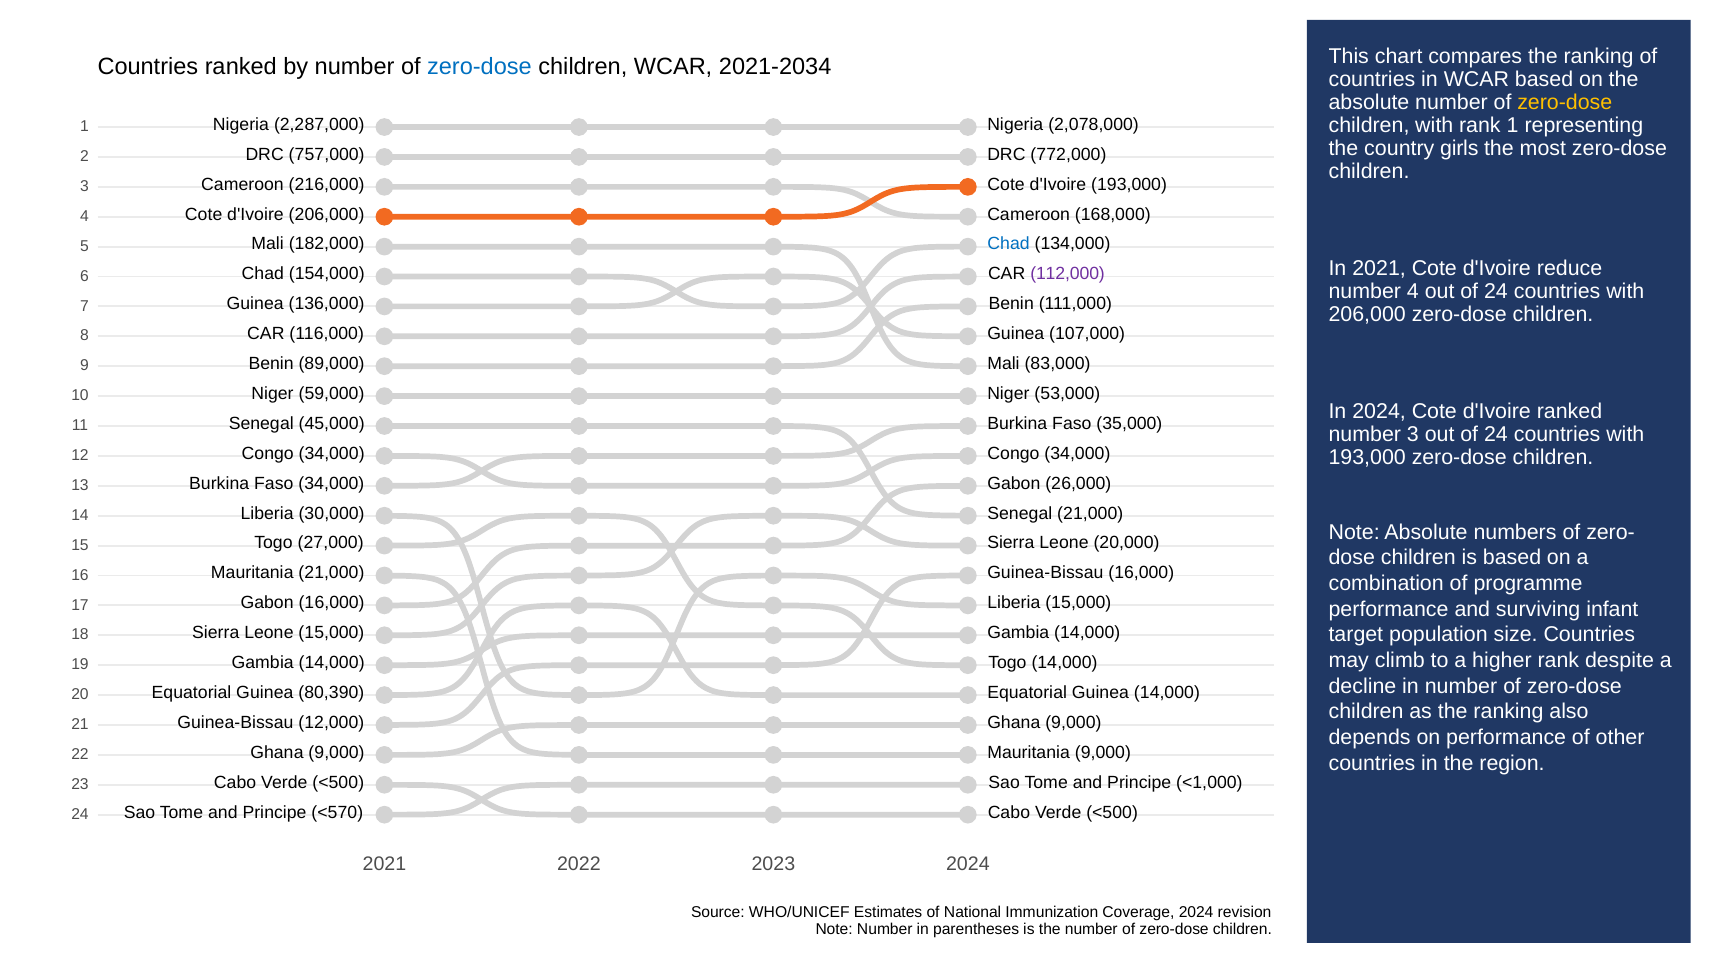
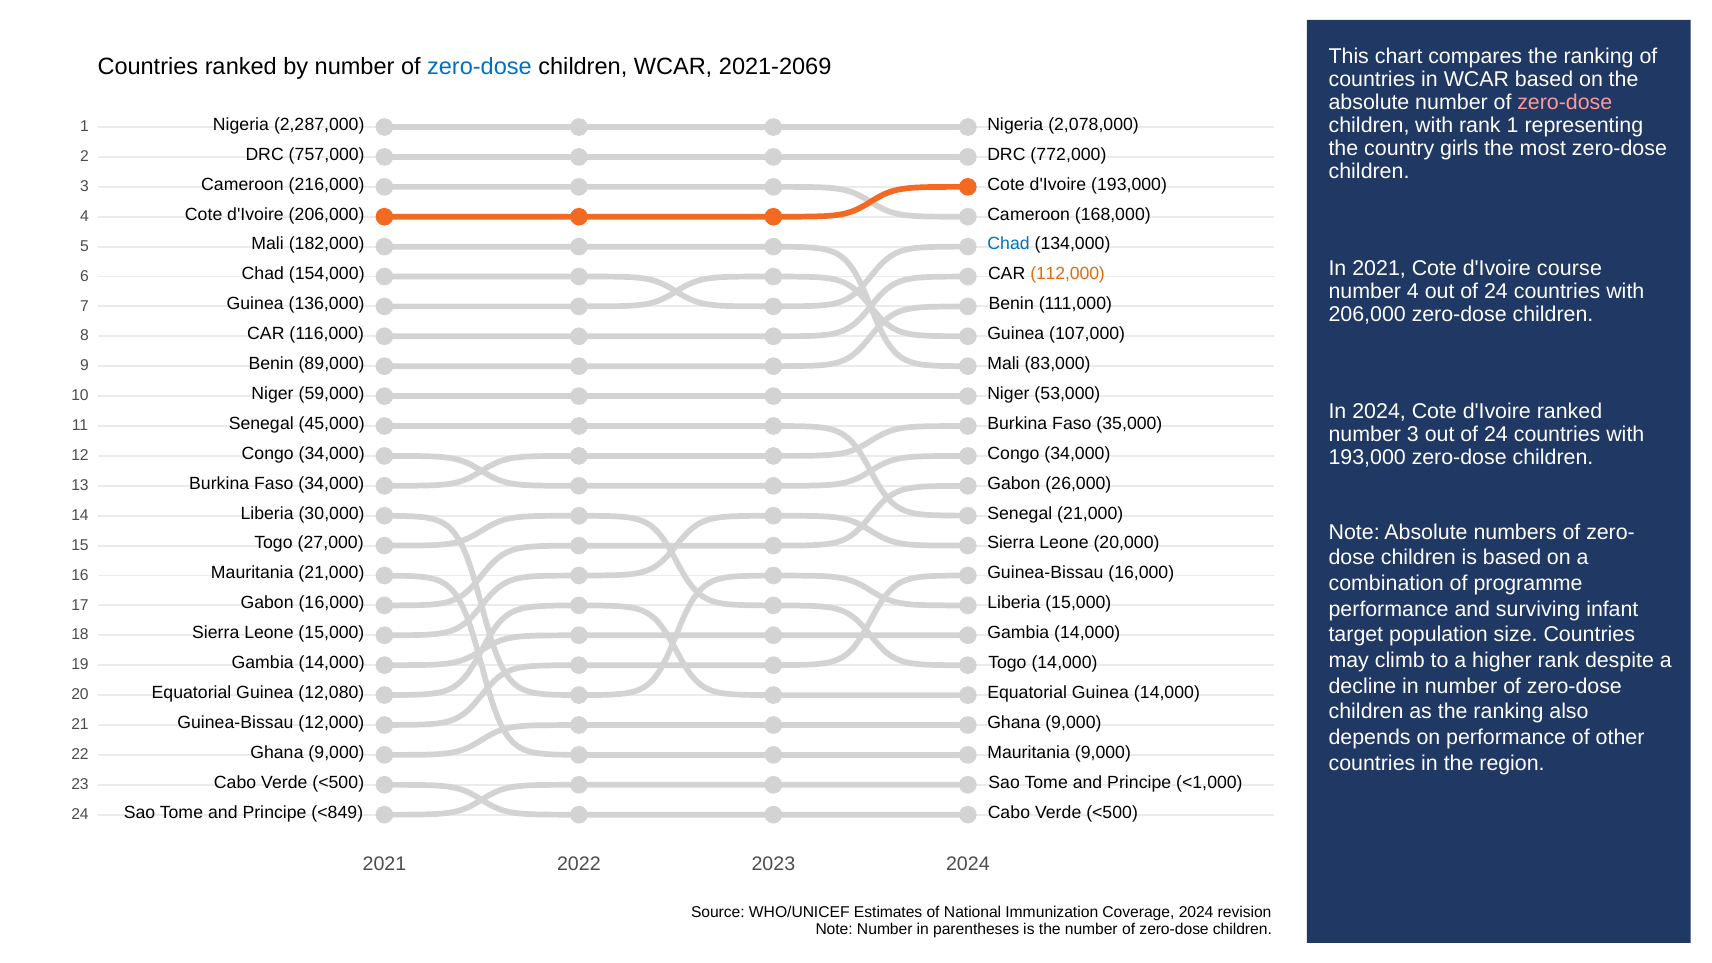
2021-2034: 2021-2034 -> 2021-2069
zero-dose at (1565, 102) colour: yellow -> pink
reduce: reduce -> course
112,000 colour: purple -> orange
80,390: 80,390 -> 12,080
<570: <570 -> <849
